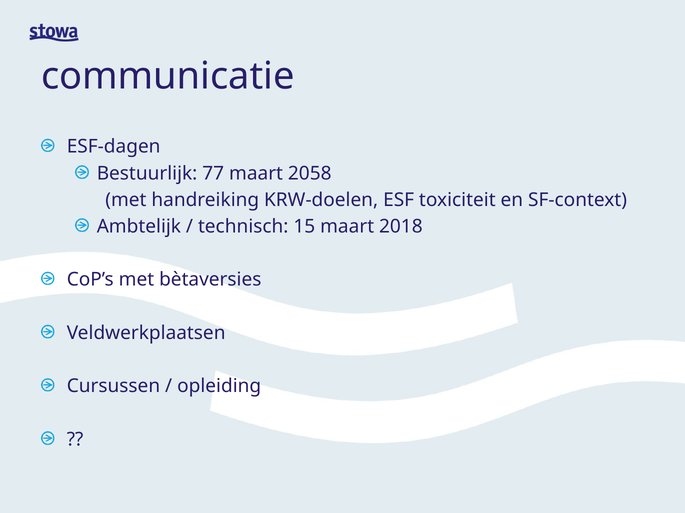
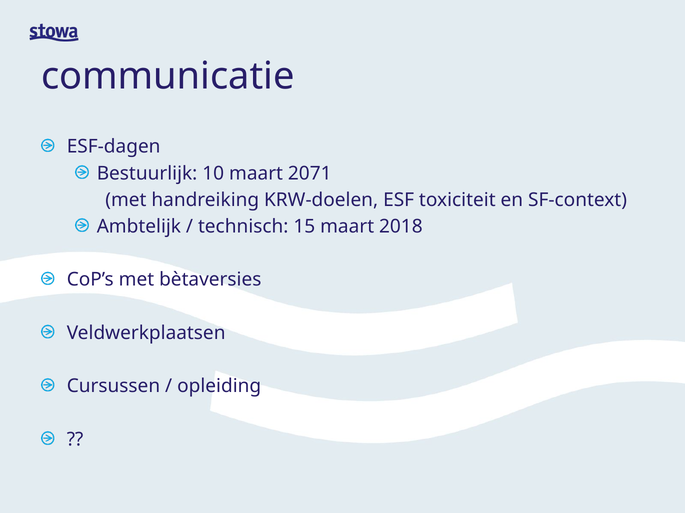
77: 77 -> 10
2058: 2058 -> 2071
